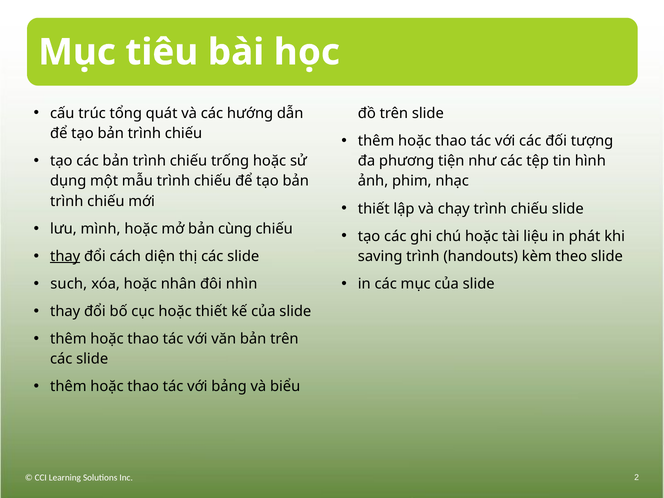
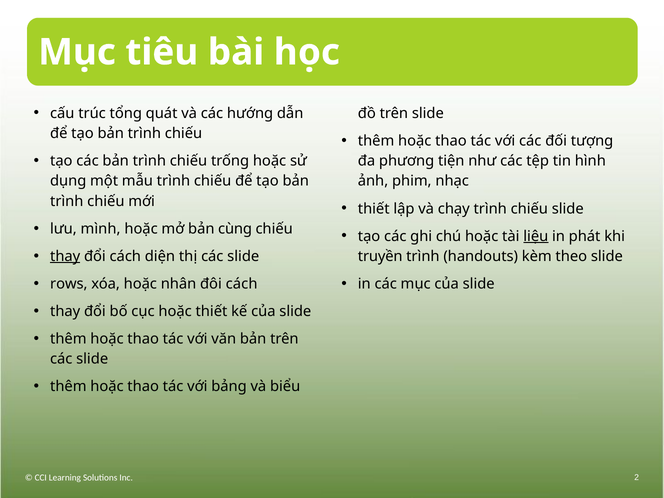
liệu underline: none -> present
saving: saving -> truyền
such: such -> rows
đôi nhìn: nhìn -> cách
